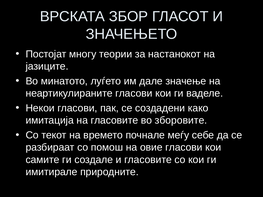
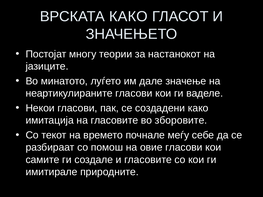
ВРСКАТА ЗБОР: ЗБОР -> КАКО
